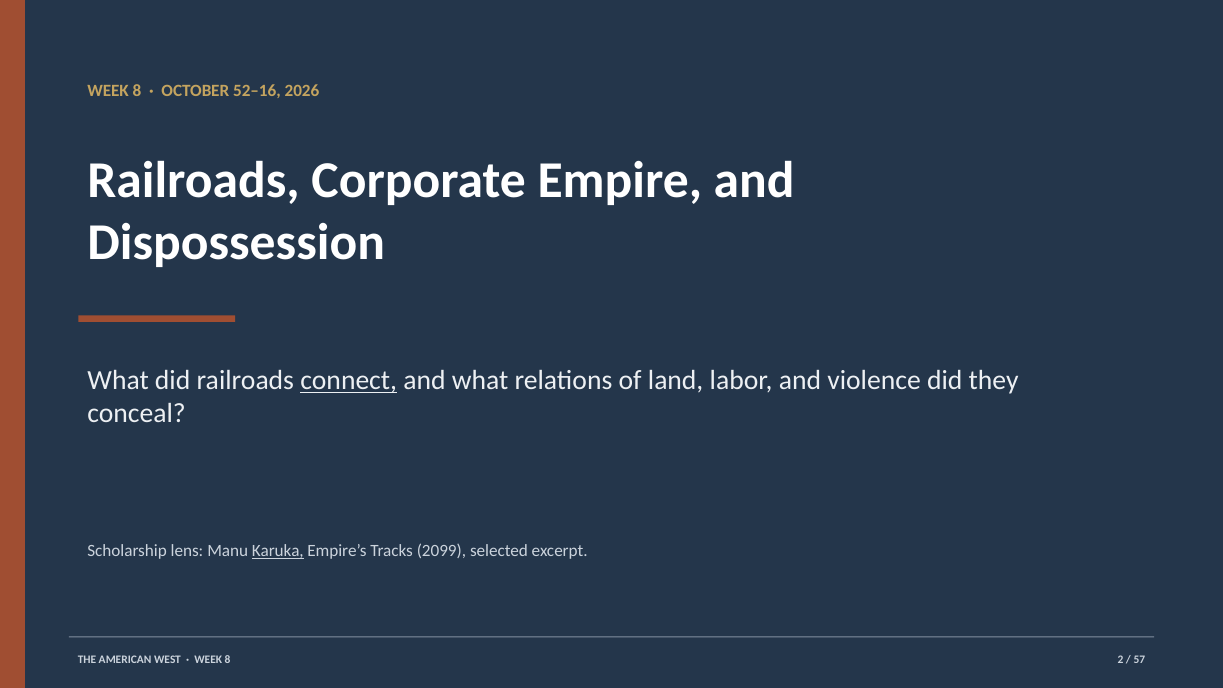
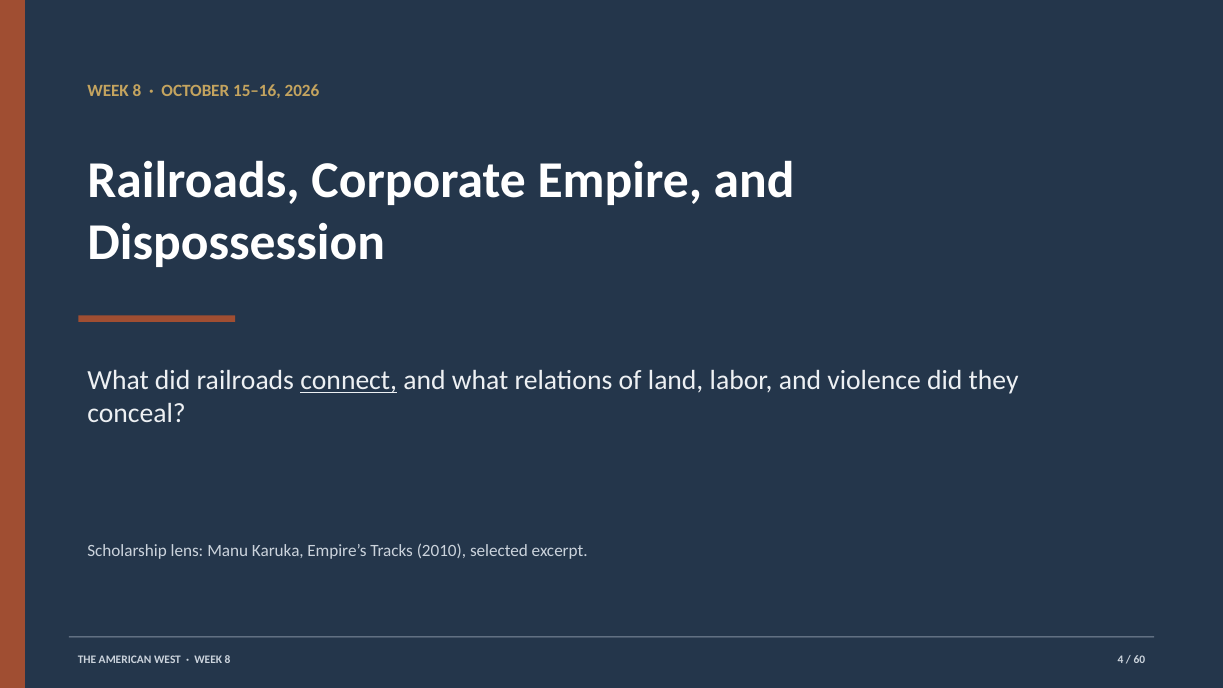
52–16: 52–16 -> 15–16
Karuka underline: present -> none
2099: 2099 -> 2010
2: 2 -> 4
57: 57 -> 60
